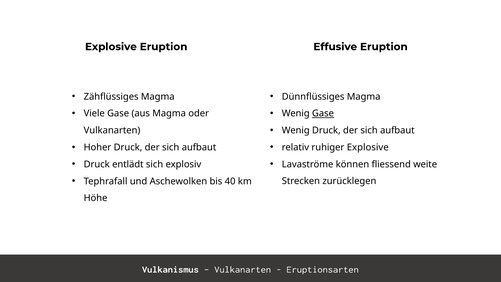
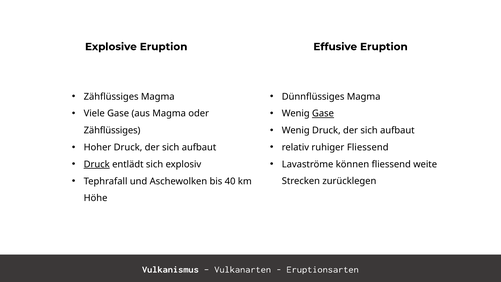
Vulkanarten at (112, 130): Vulkanarten -> Zähflüssiges
ruhiger Explosive: Explosive -> Fliessend
Druck at (97, 164) underline: none -> present
